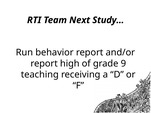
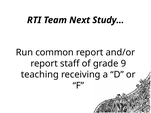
behavior: behavior -> common
high: high -> staff
